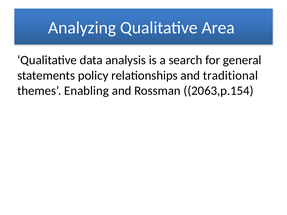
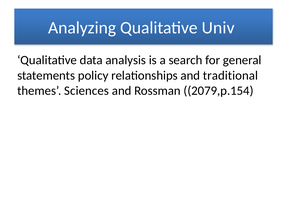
Area: Area -> Univ
Enabling: Enabling -> Sciences
2063,p.154: 2063,p.154 -> 2079,p.154
